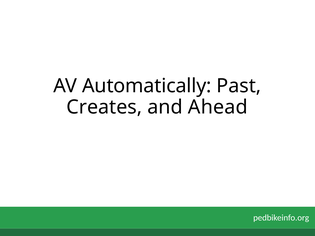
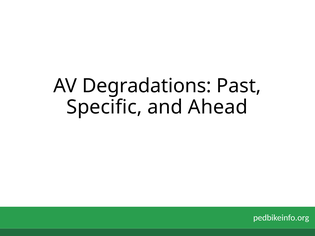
Automatically: Automatically -> Degradations
Creates: Creates -> Specific
